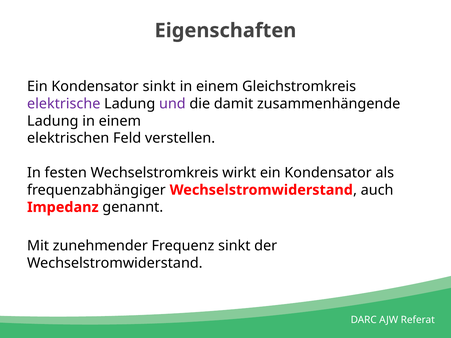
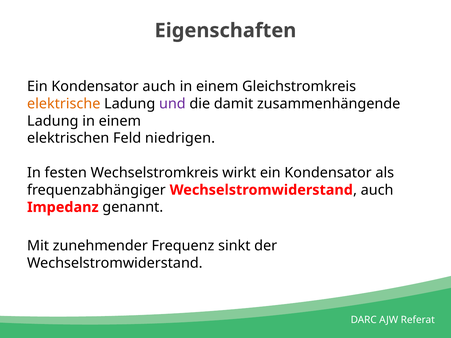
Kondensator sinkt: sinkt -> auch
elektrische colour: purple -> orange
verstellen: verstellen -> niedrigen
